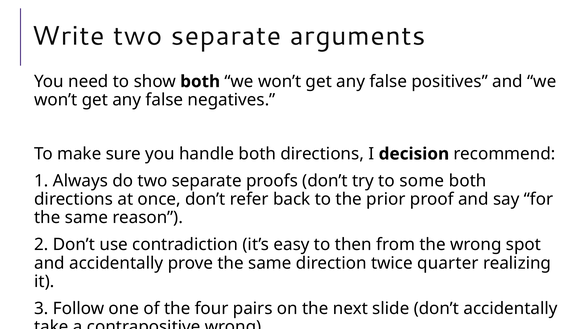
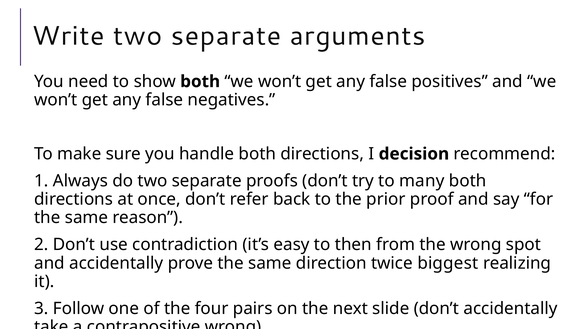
some: some -> many
quarter: quarter -> biggest
